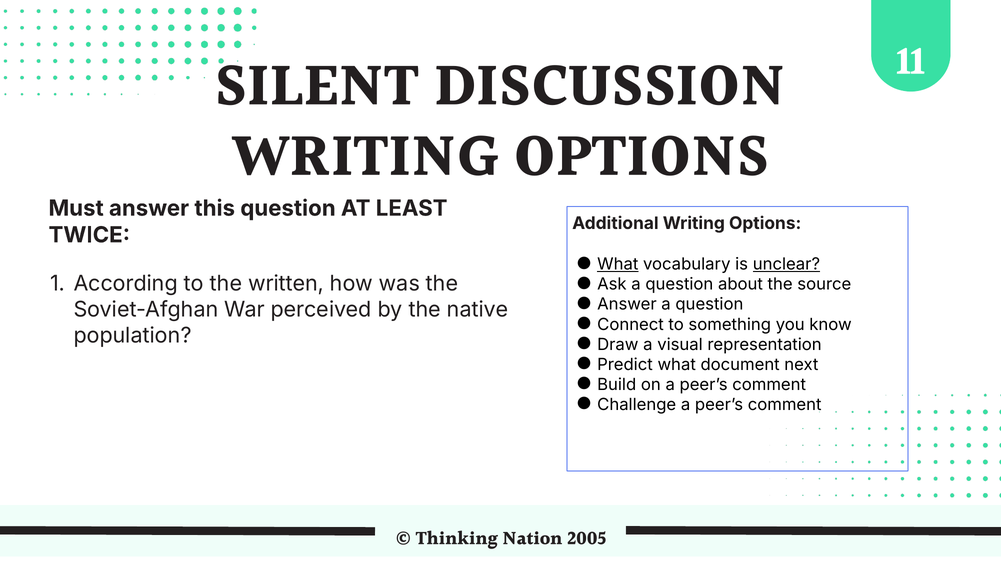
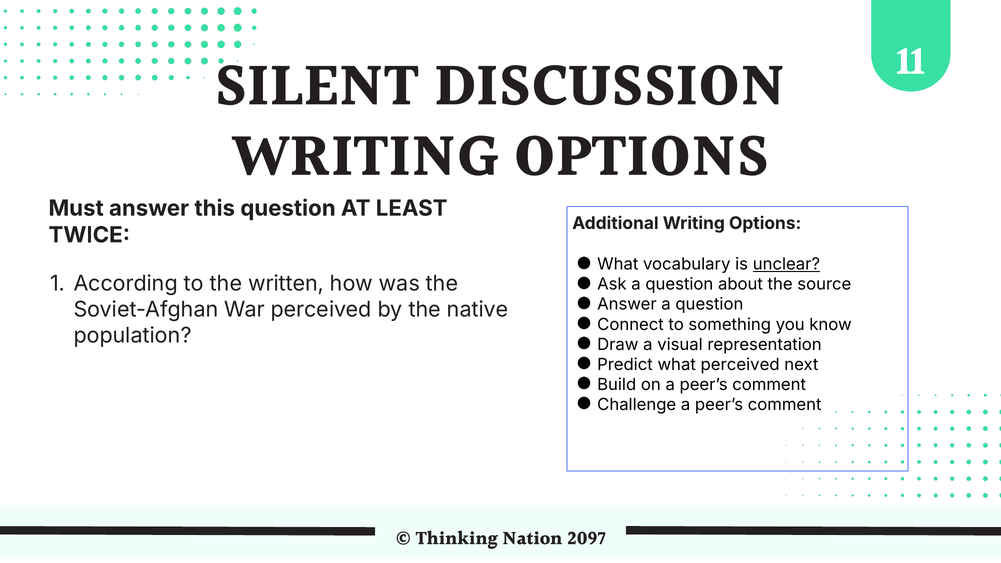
What at (618, 264) underline: present -> none
what document: document -> perceived
2005: 2005 -> 2097
